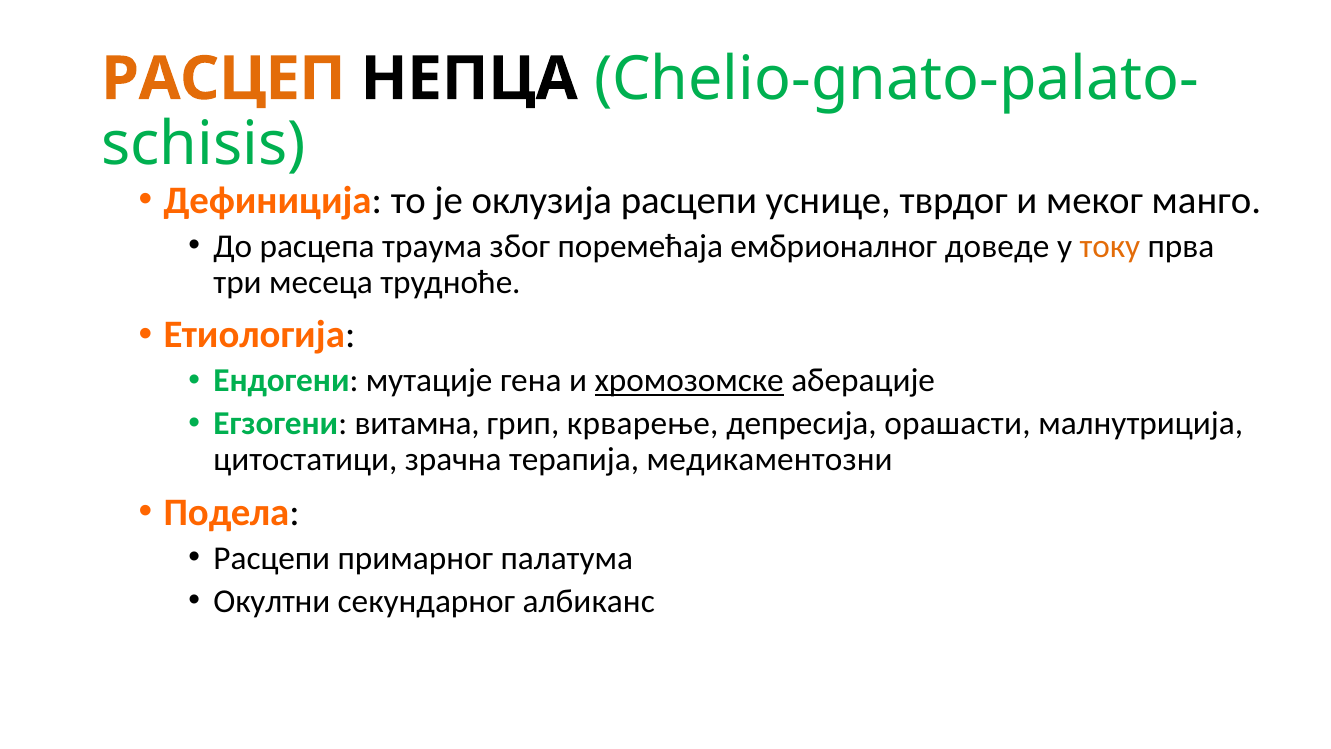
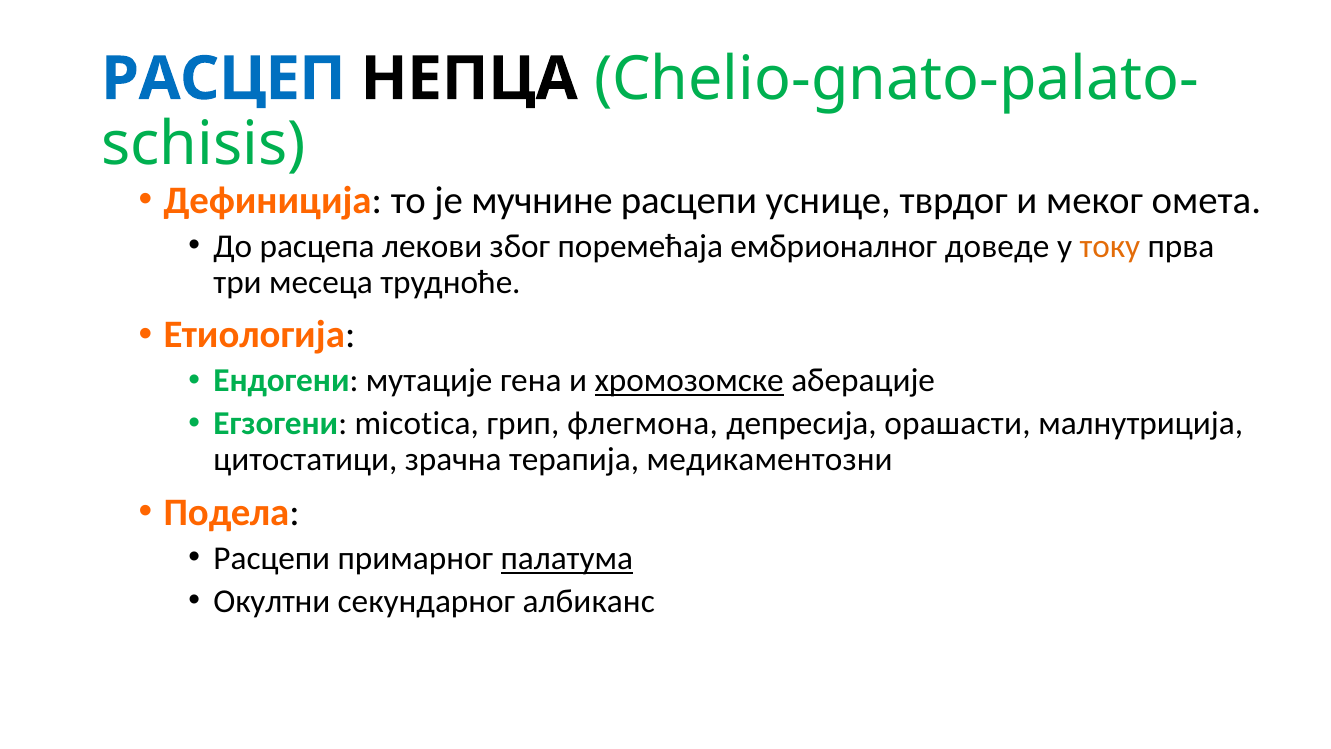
РАСЦЕП colour: orange -> blue
оклузија: оклузија -> мучнине
манго: манго -> омета
траума: траума -> лекови
витамна: витамна -> micotica
крварење: крварење -> флегмона
палатума underline: none -> present
